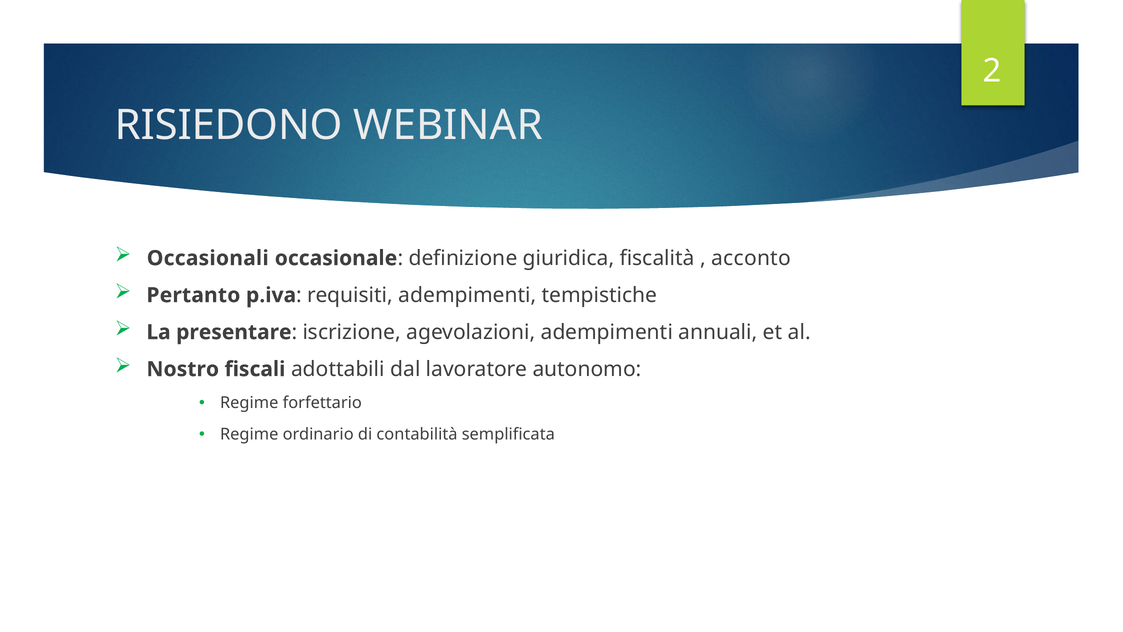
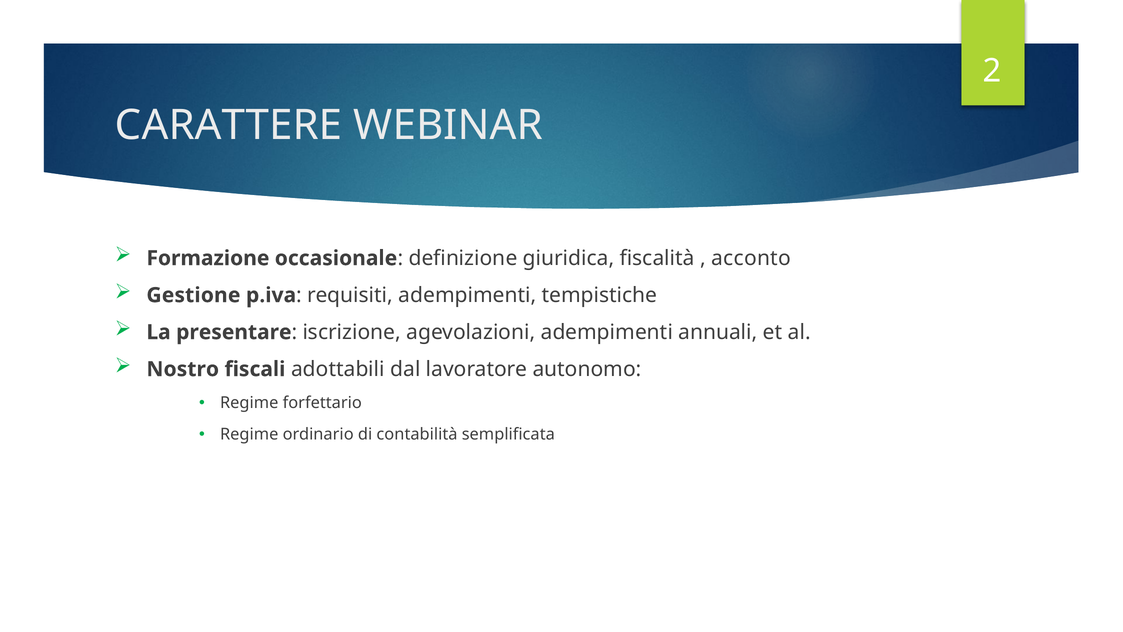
RISIEDONO: RISIEDONO -> CARATTERE
Occasionali: Occasionali -> Formazione
Pertanto: Pertanto -> Gestione
